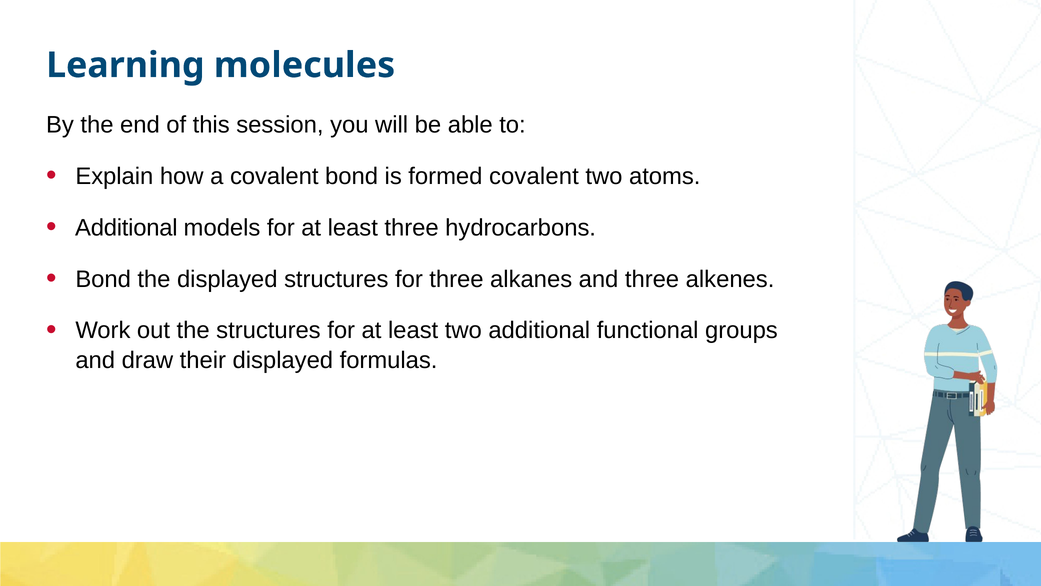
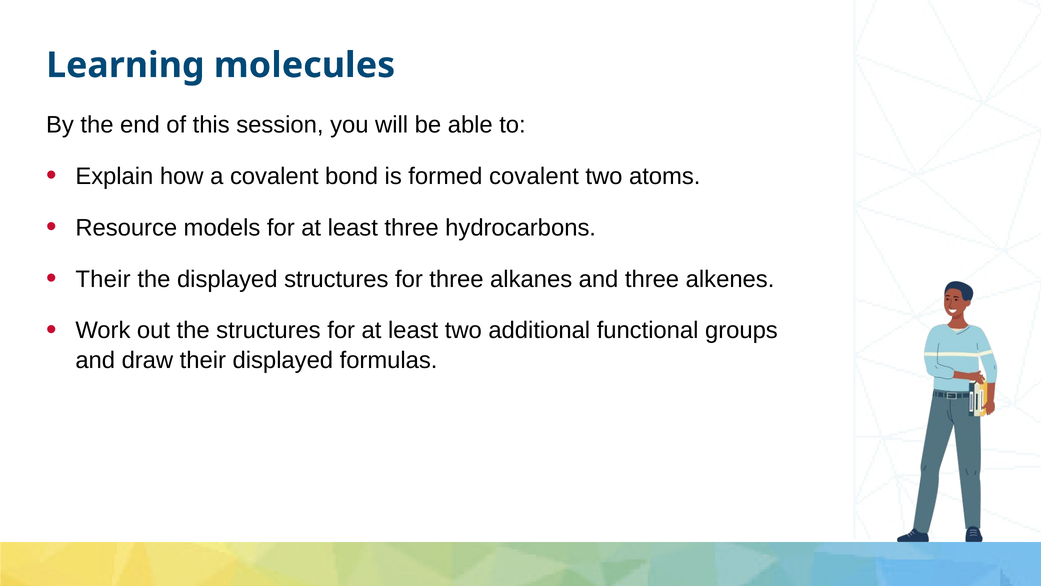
Additional at (126, 227): Additional -> Resource
Bond at (103, 279): Bond -> Their
